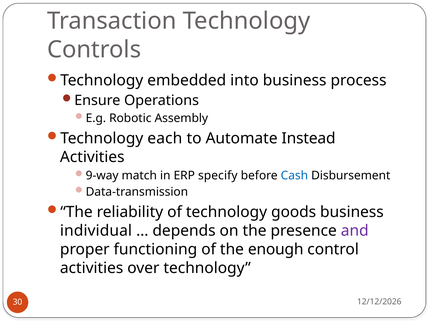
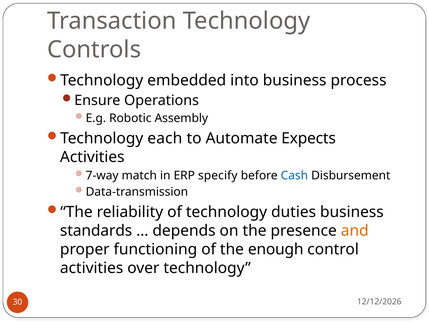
Instead: Instead -> Expects
9-way: 9-way -> 7-way
goods: goods -> duties
individual: individual -> standards
and colour: purple -> orange
